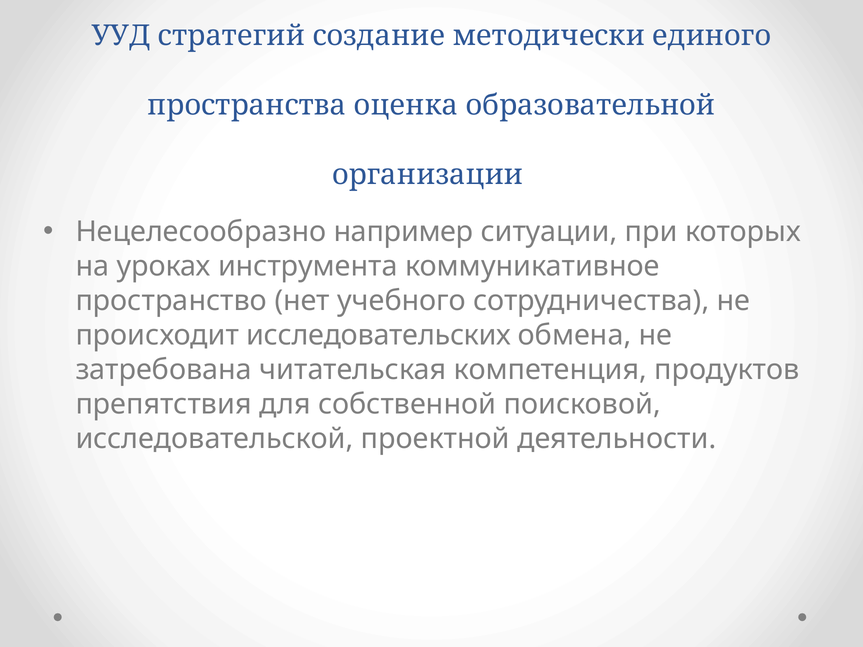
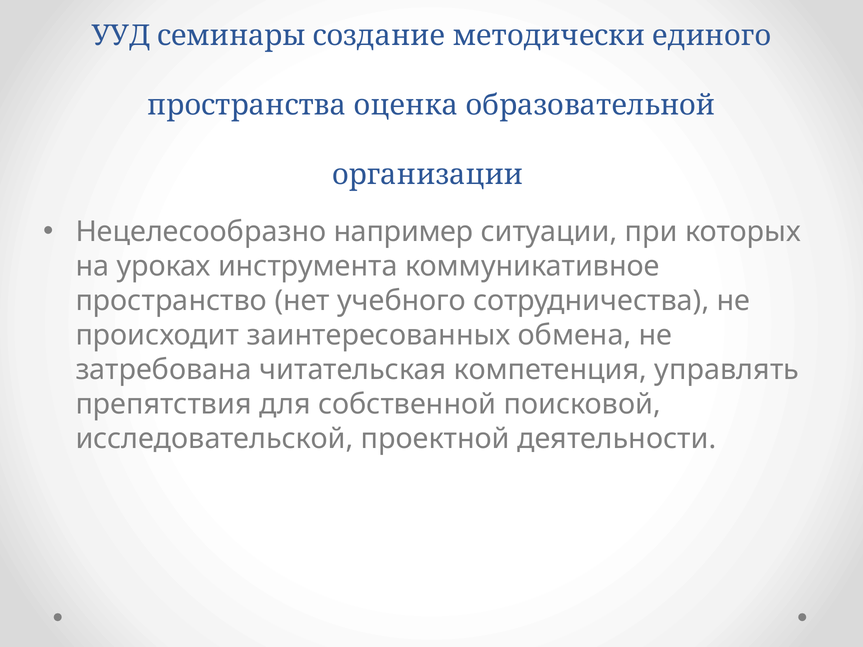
стратегий: стратегий -> семинары
исследовательских: исследовательских -> заинтересованных
продуктов: продуктов -> управлять
